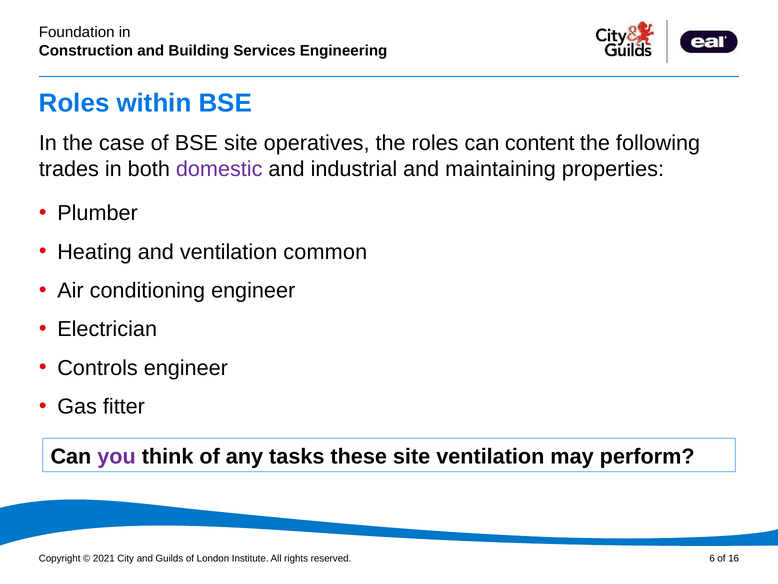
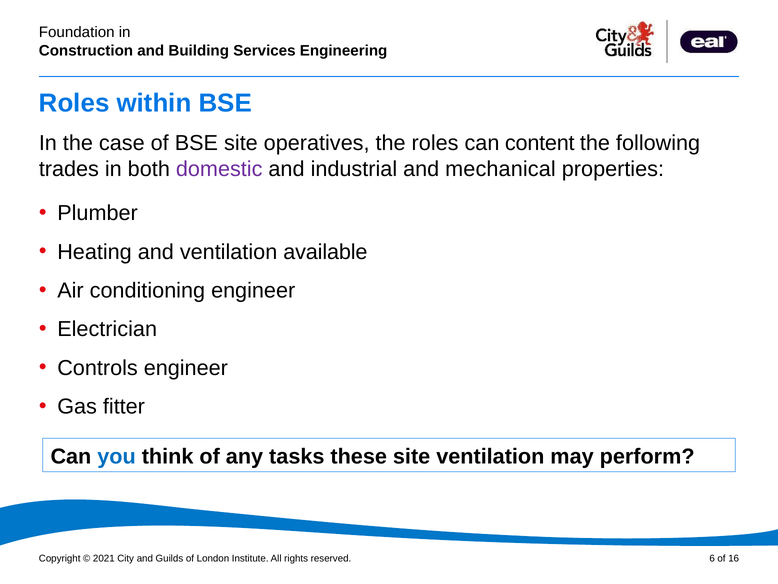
maintaining: maintaining -> mechanical
common: common -> available
you colour: purple -> blue
